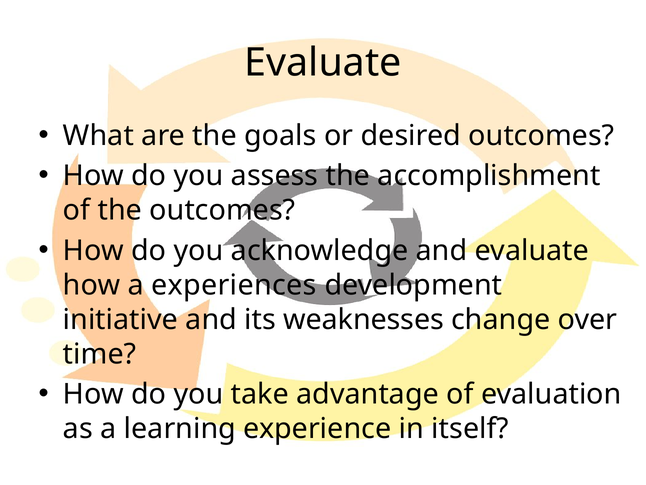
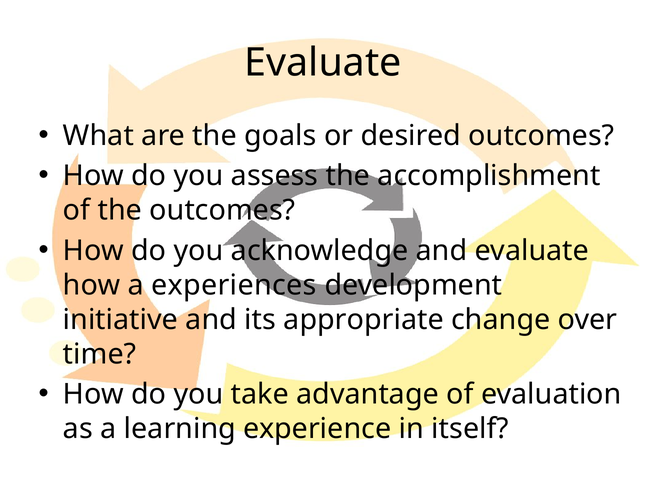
weaknesses: weaknesses -> appropriate
